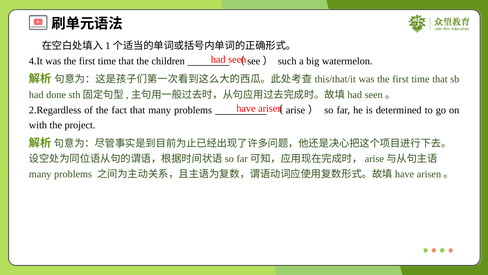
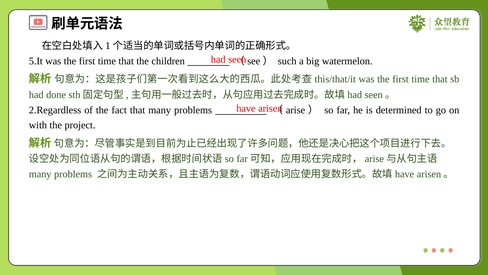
4.It: 4.It -> 5.It
